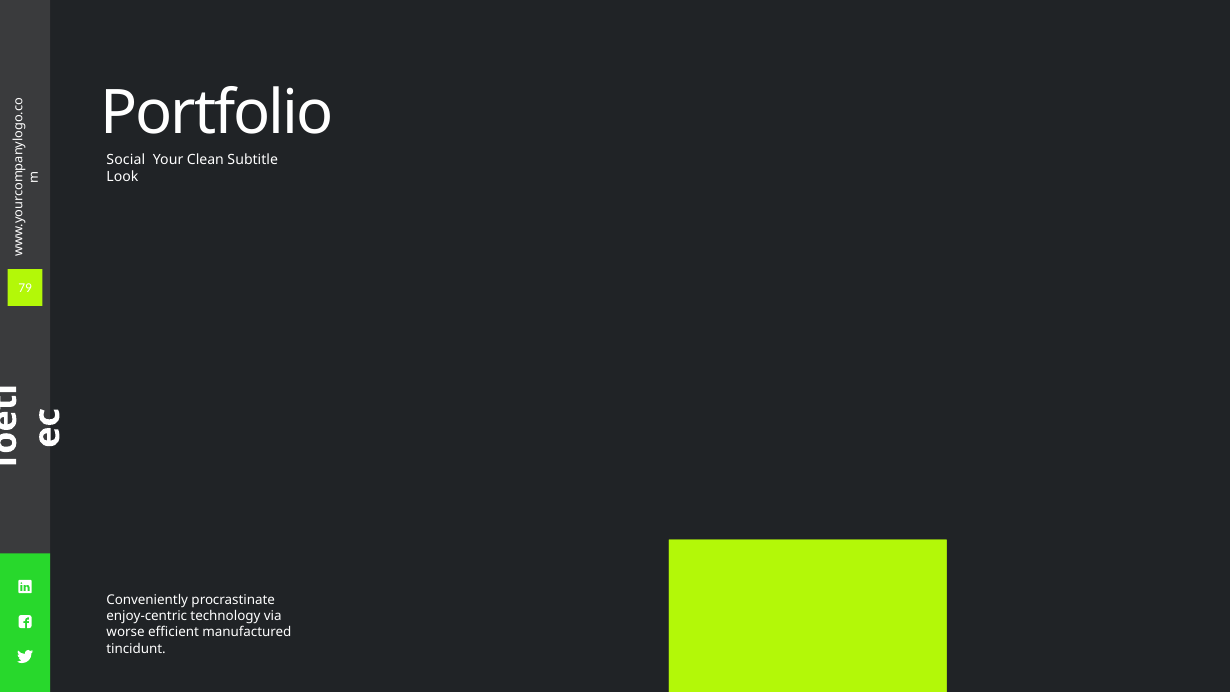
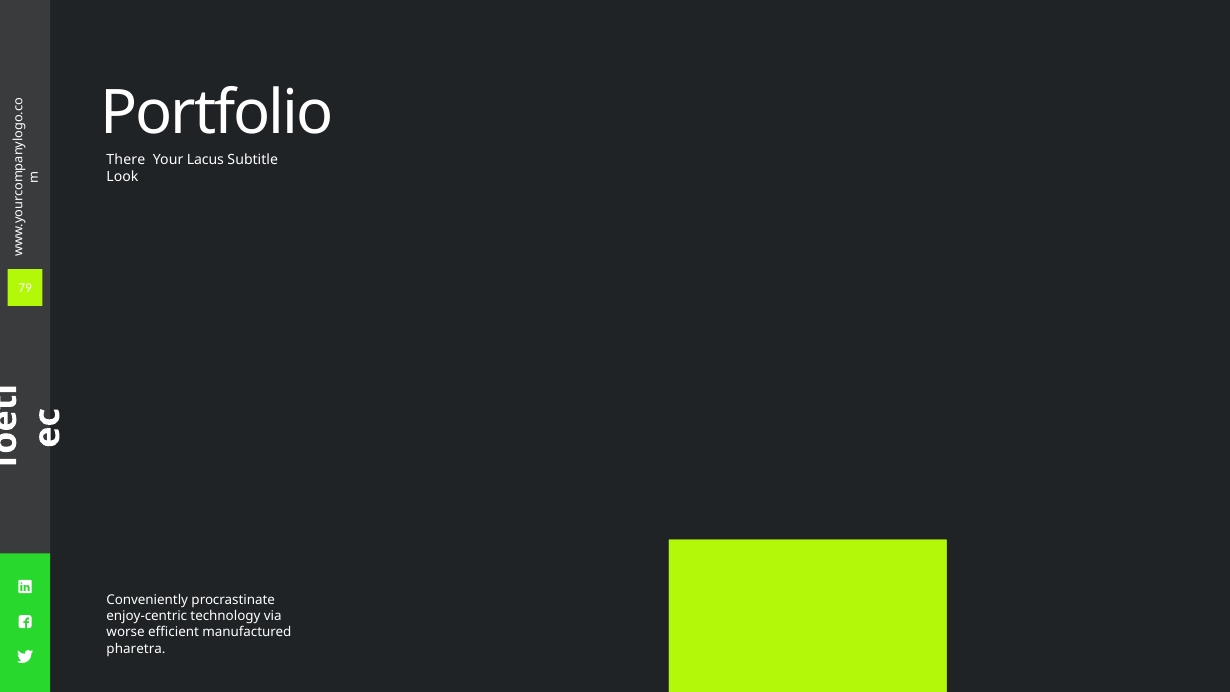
Social: Social -> There
Clean: Clean -> Lacus
tincidunt: tincidunt -> pharetra
